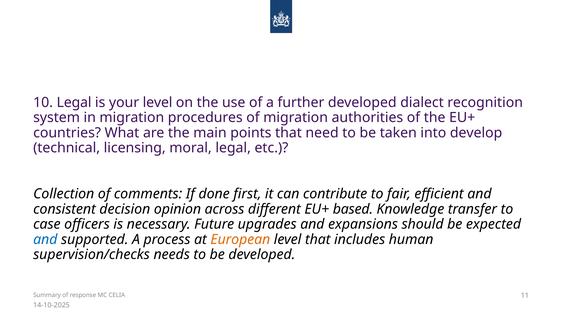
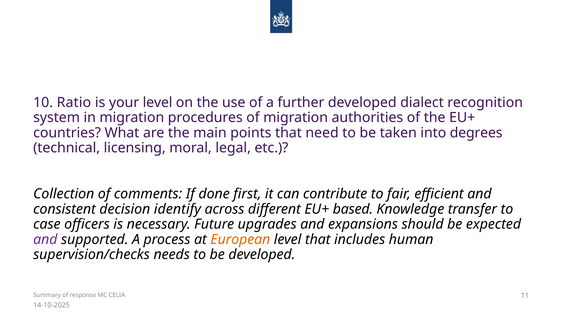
10 Legal: Legal -> Ratio
develop: develop -> degrees
opinion: opinion -> identify
and at (45, 239) colour: blue -> purple
